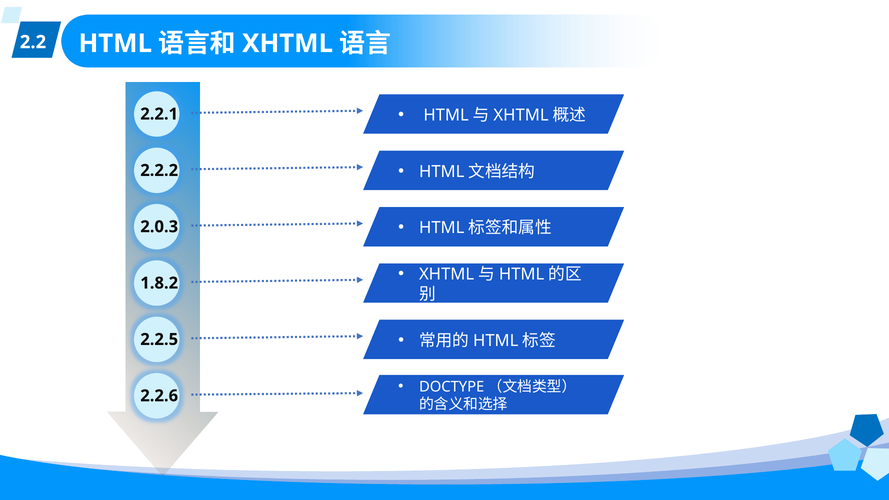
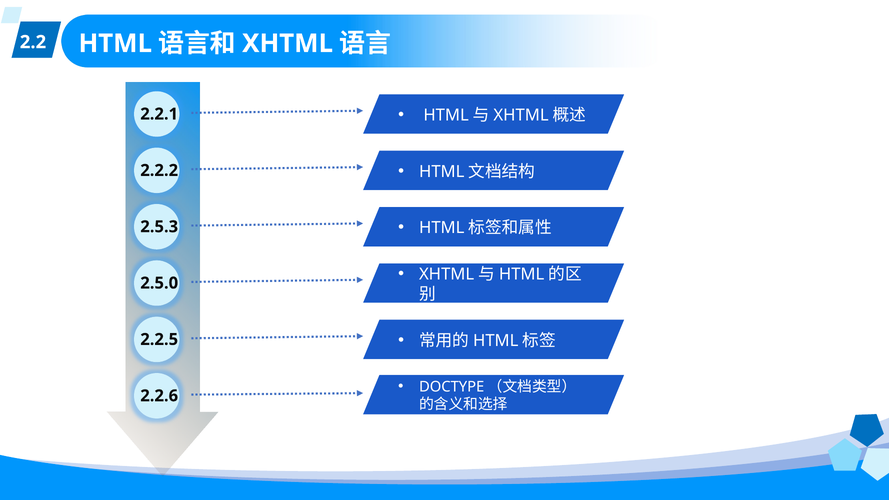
2.0.3: 2.0.3 -> 2.5.3
1.8.2: 1.8.2 -> 2.5.0
